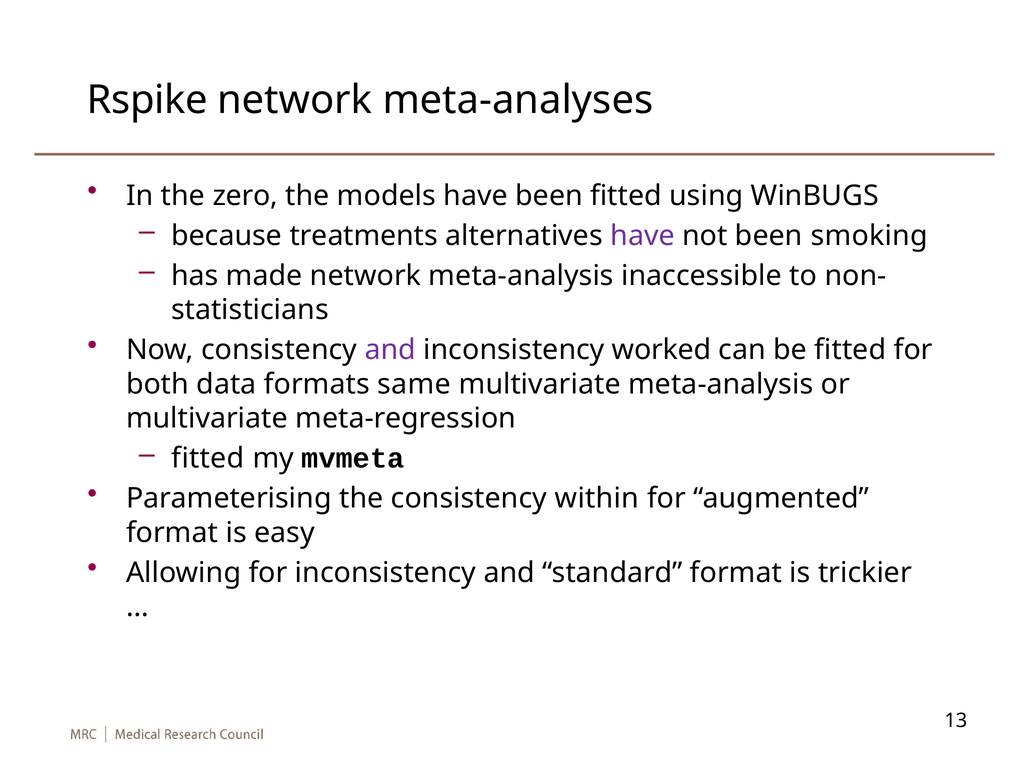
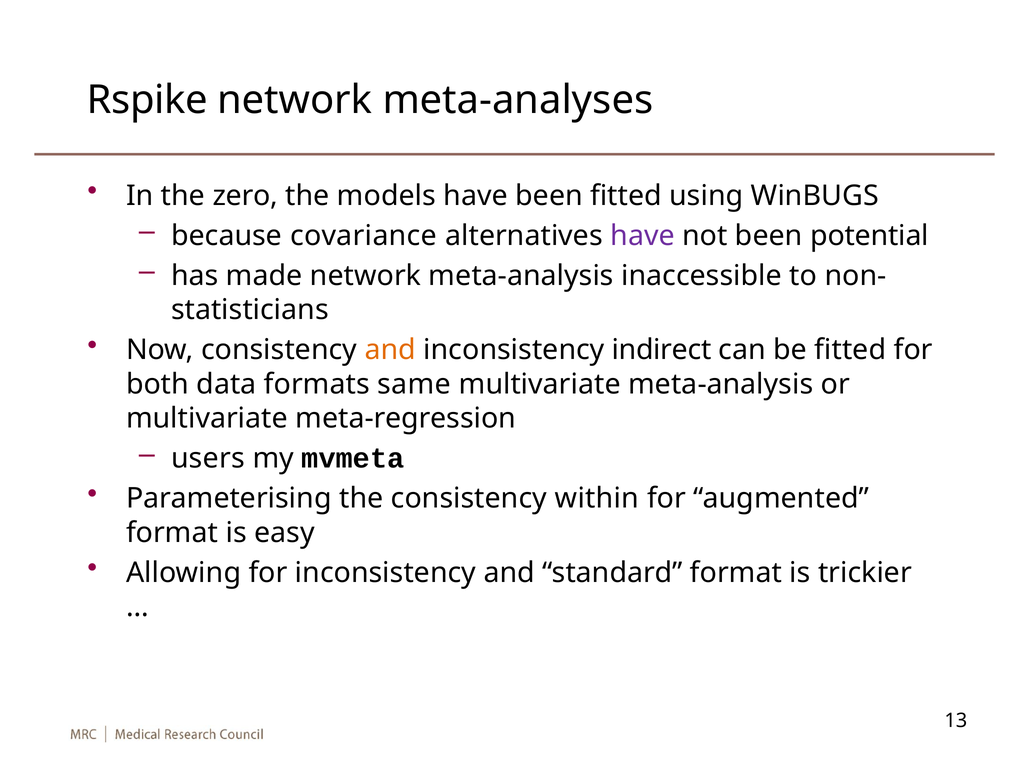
treatments: treatments -> covariance
smoking: smoking -> potential
and at (390, 350) colour: purple -> orange
worked: worked -> indirect
fitted at (208, 459): fitted -> users
